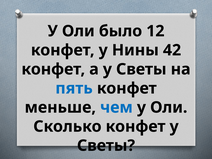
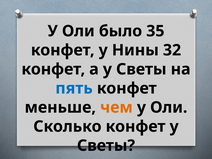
12: 12 -> 35
42: 42 -> 32
чем colour: blue -> orange
